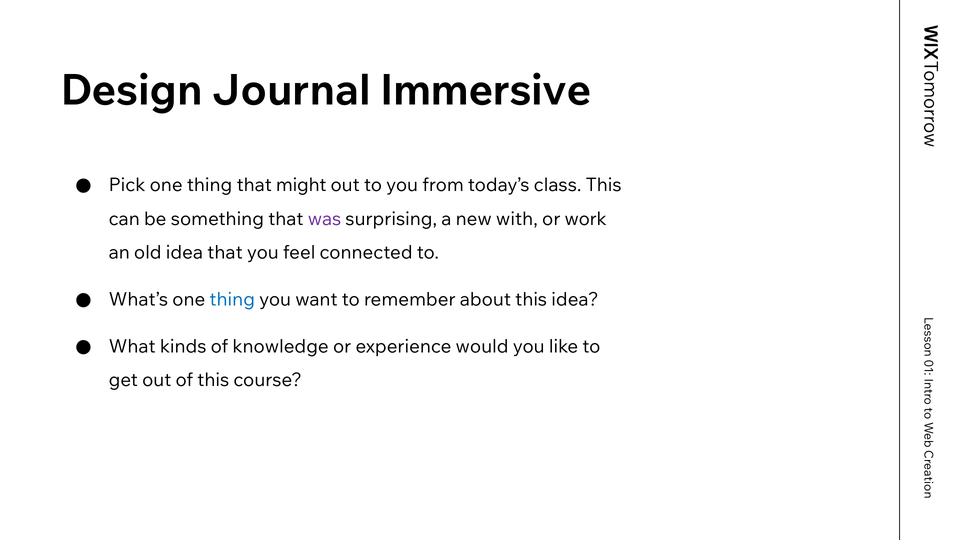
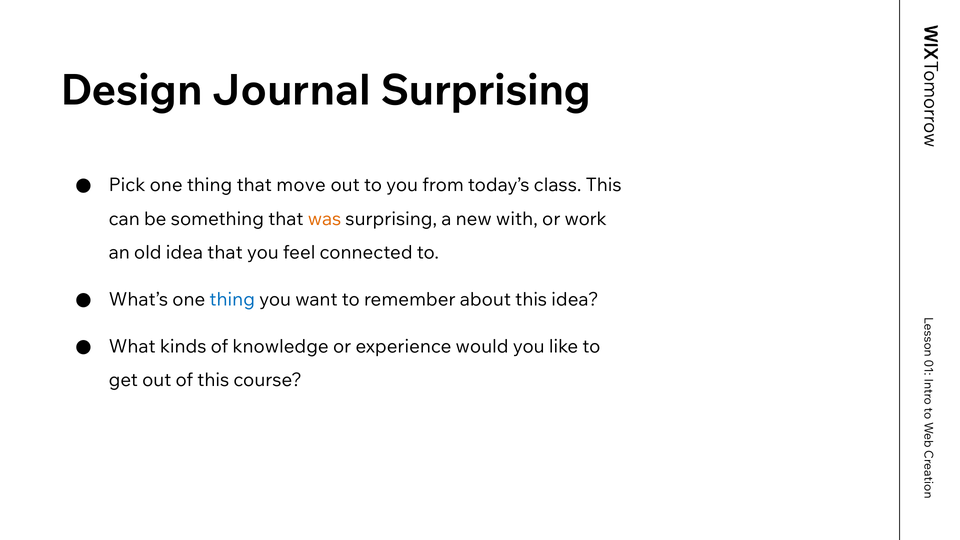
Journal Immersive: Immersive -> Surprising
might: might -> move
was colour: purple -> orange
